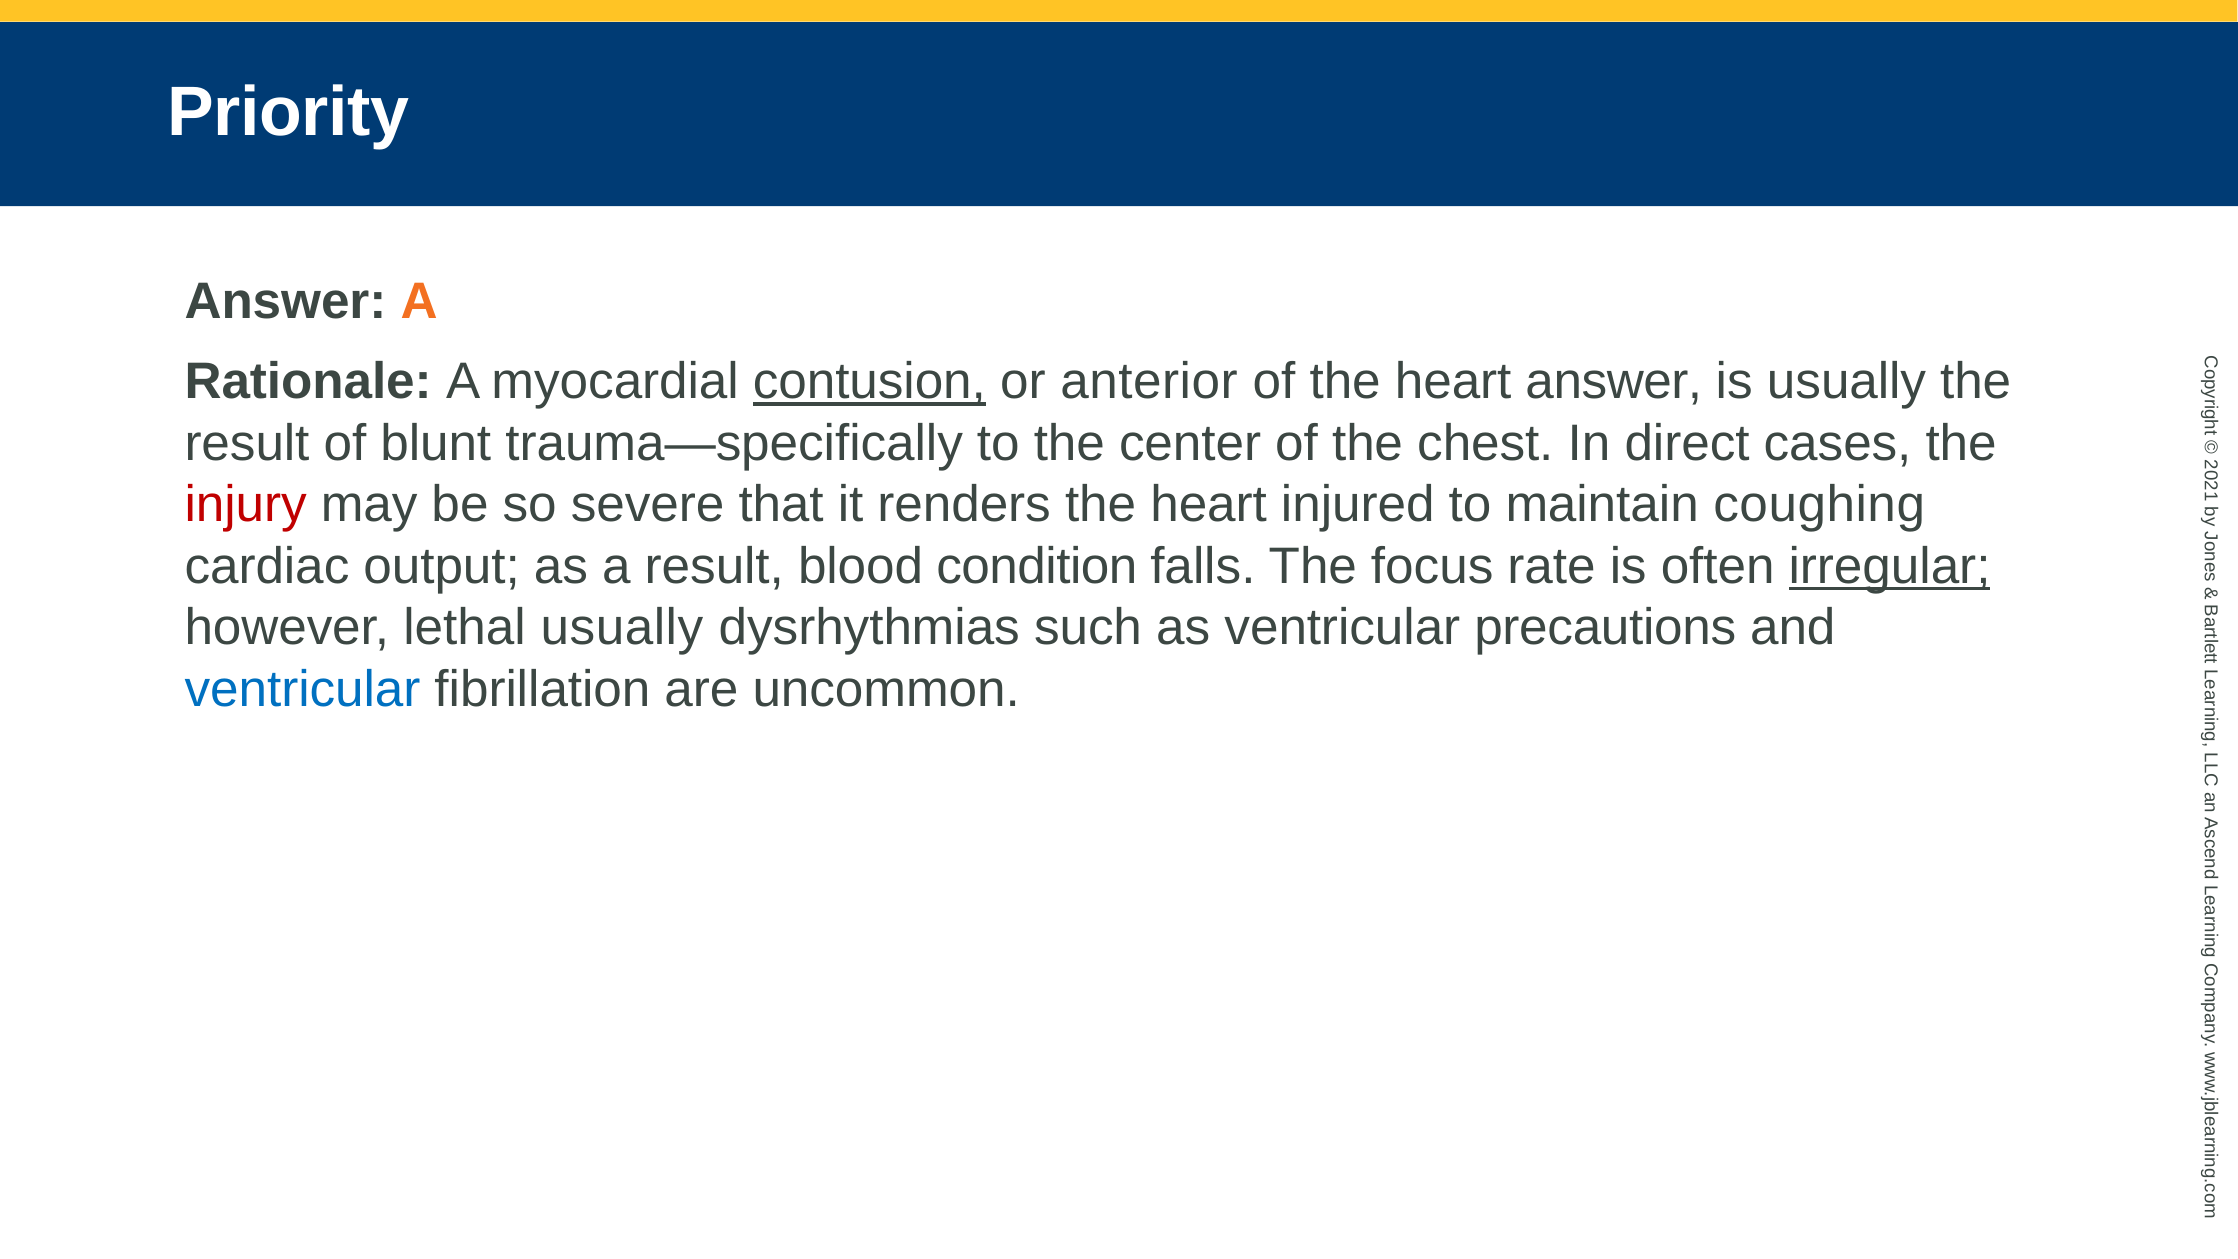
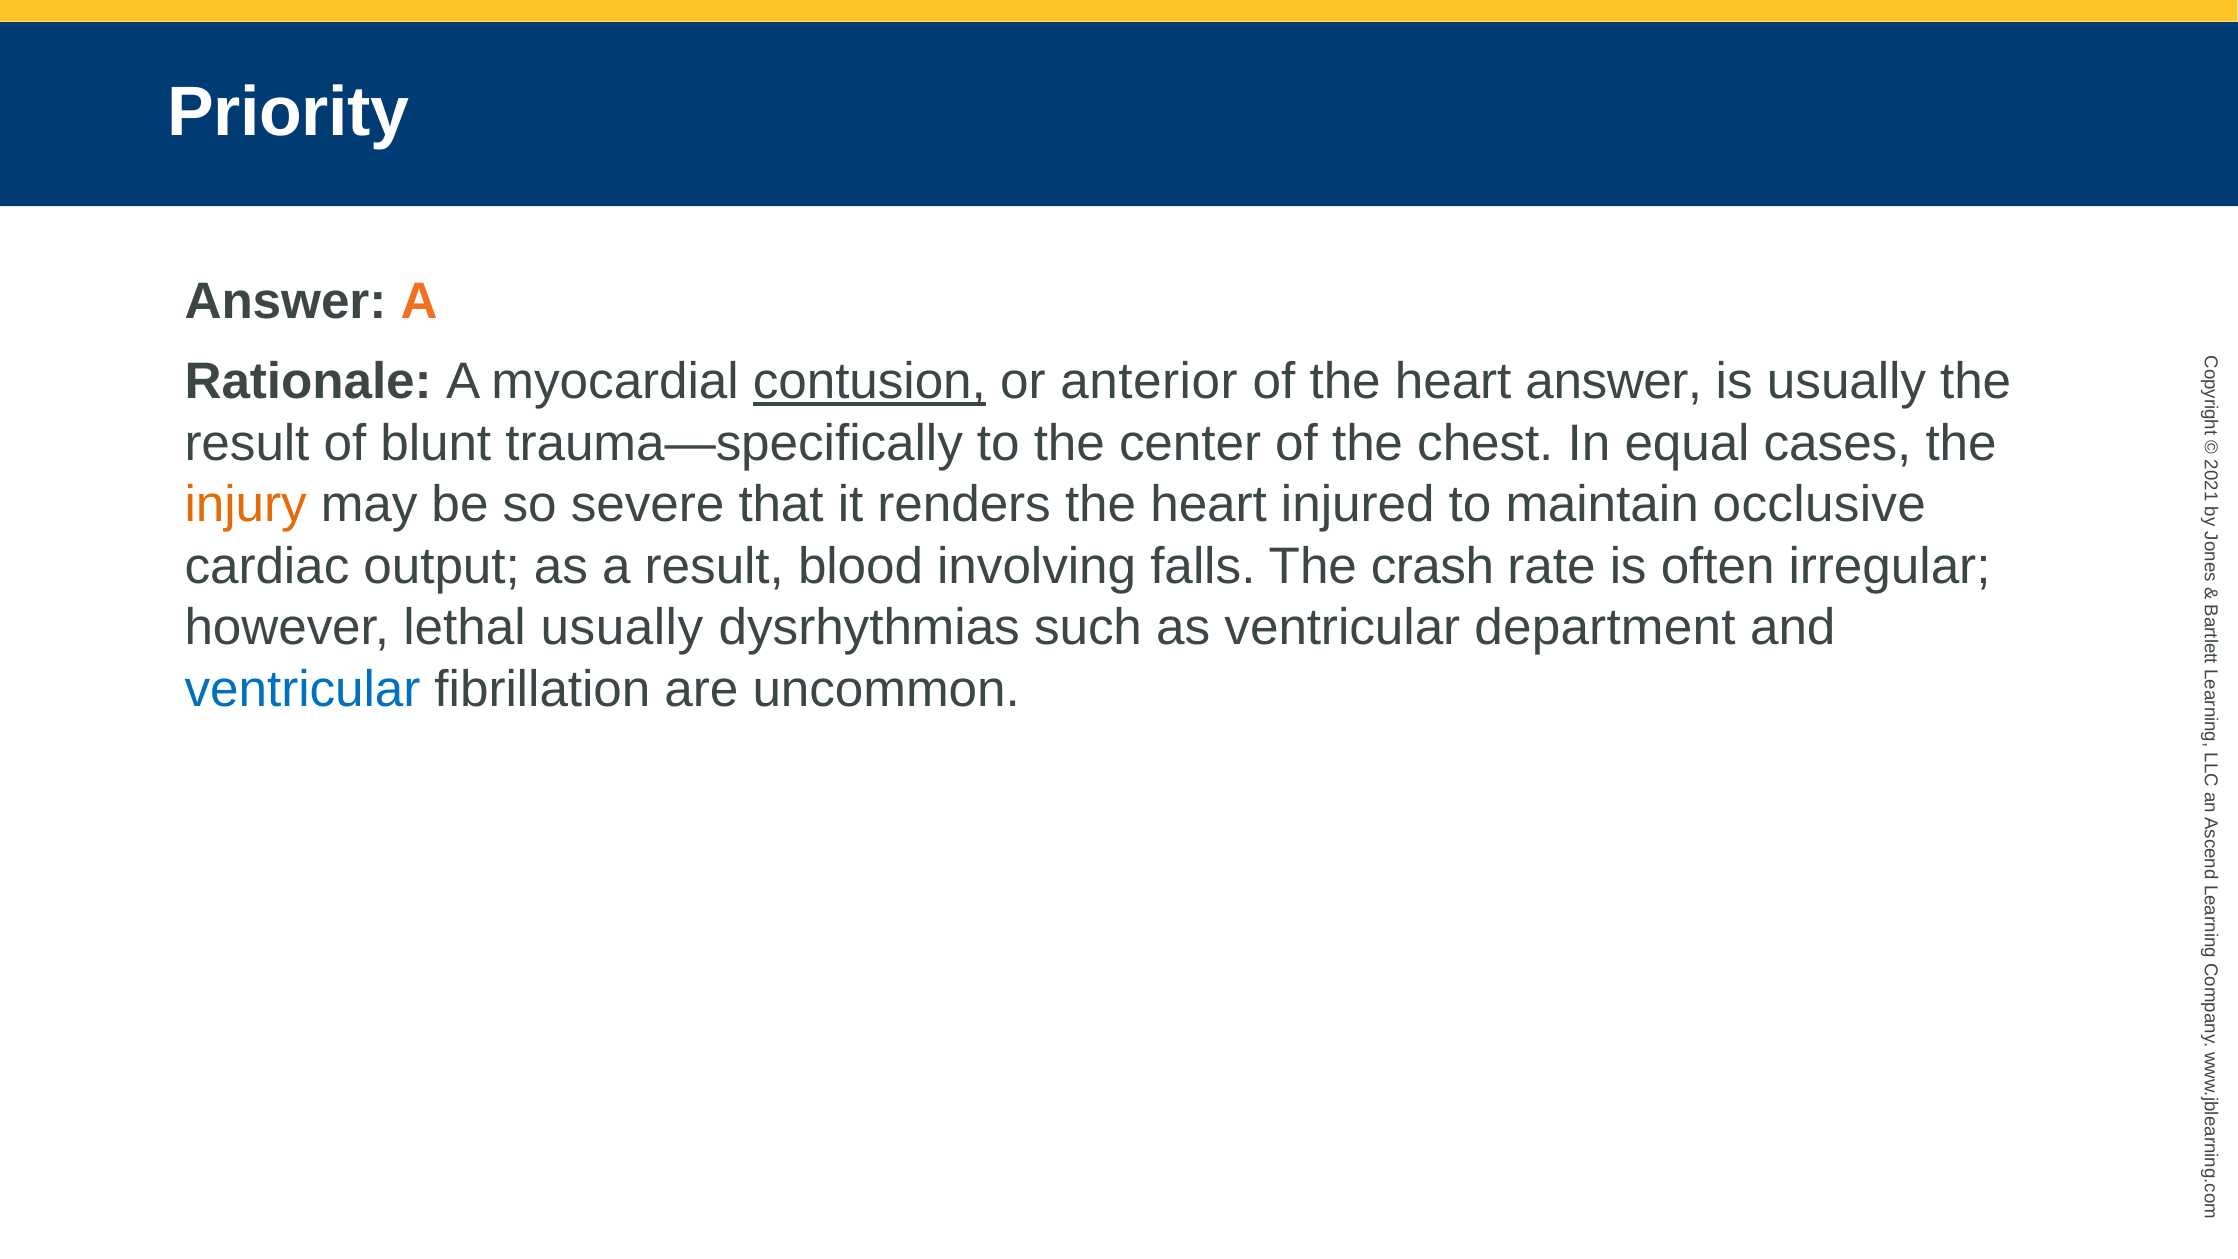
direct: direct -> equal
injury colour: red -> orange
coughing: coughing -> occlusive
condition: condition -> involving
focus: focus -> crash
irregular underline: present -> none
precautions: precautions -> department
